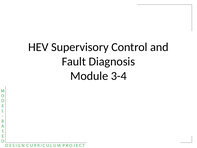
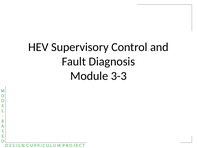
3-4: 3-4 -> 3-3
